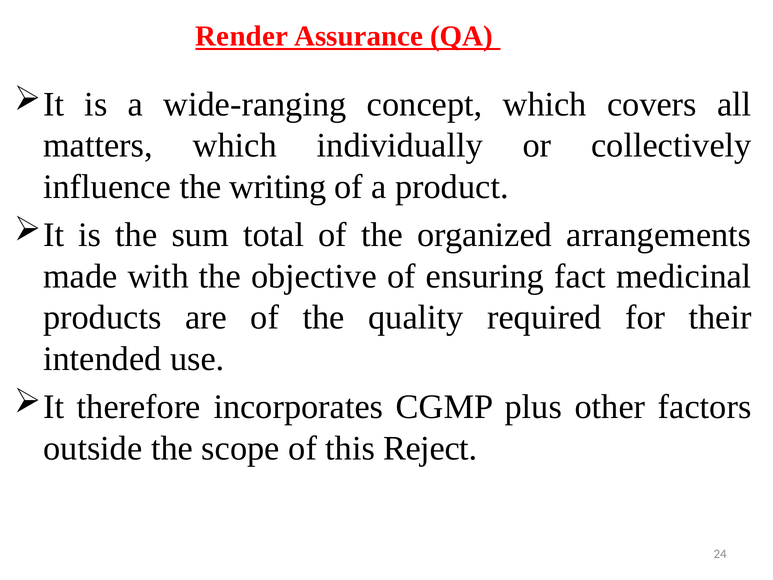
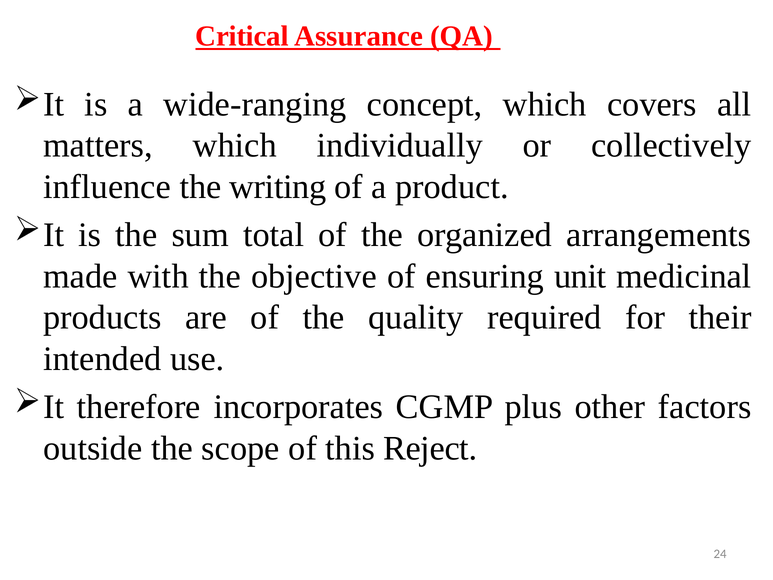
Render: Render -> Critical
fact: fact -> unit
